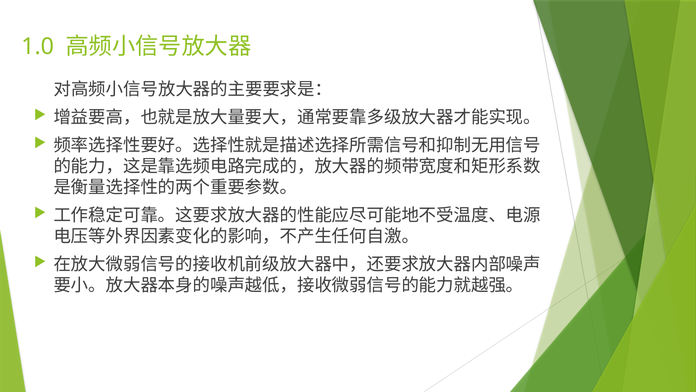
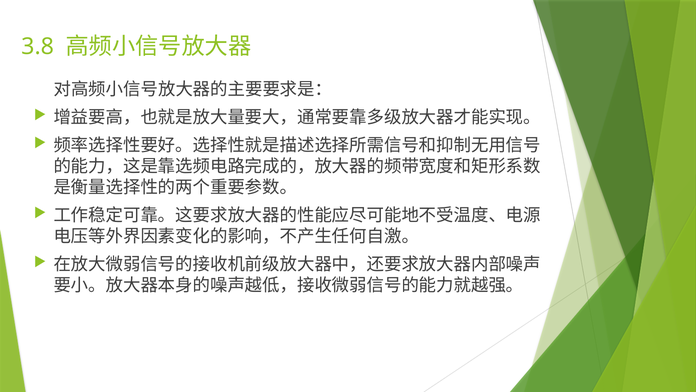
1.0: 1.0 -> 3.8
